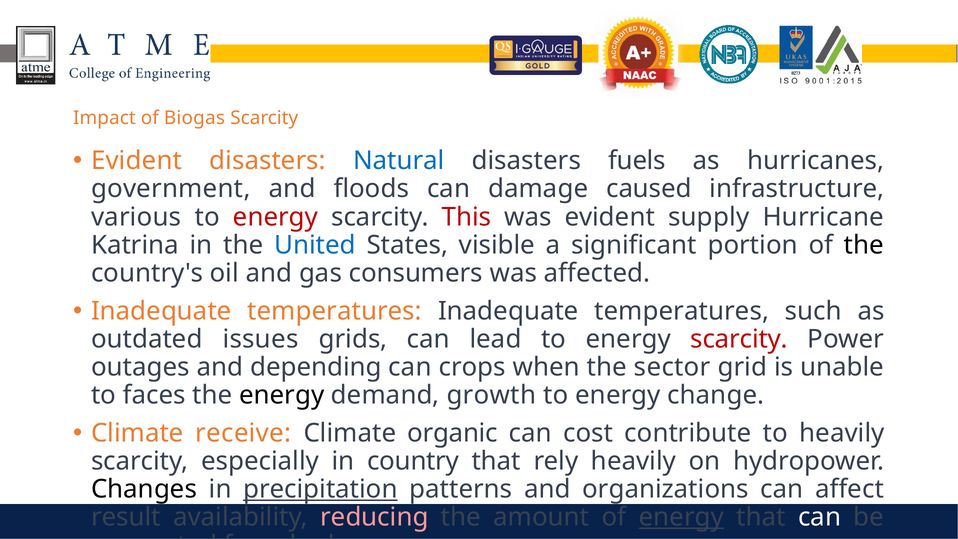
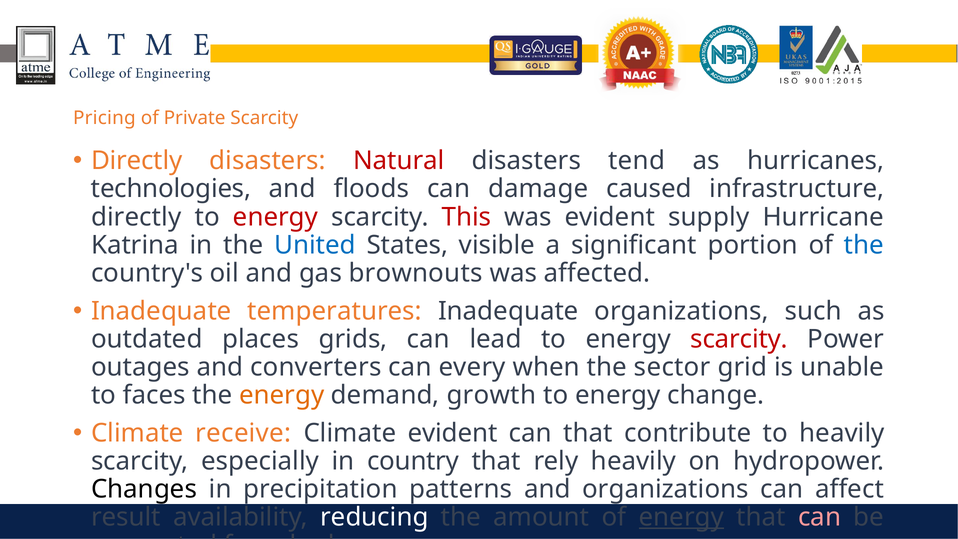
Impact: Impact -> Pricing
Biogas: Biogas -> Private
Evident at (137, 161): Evident -> Directly
Natural colour: blue -> red
fuels: fuels -> tend
government: government -> technologies
various at (136, 217): various -> directly
the at (864, 245) colour: black -> blue
consumers: consumers -> brownouts
temperatures at (682, 311): temperatures -> organizations
issues: issues -> places
depending: depending -> converters
crops: crops -> every
energy at (282, 395) colour: black -> orange
Climate organic: organic -> evident
can cost: cost -> that
precipitation underline: present -> none
reducing colour: pink -> white
can at (820, 517) colour: white -> pink
